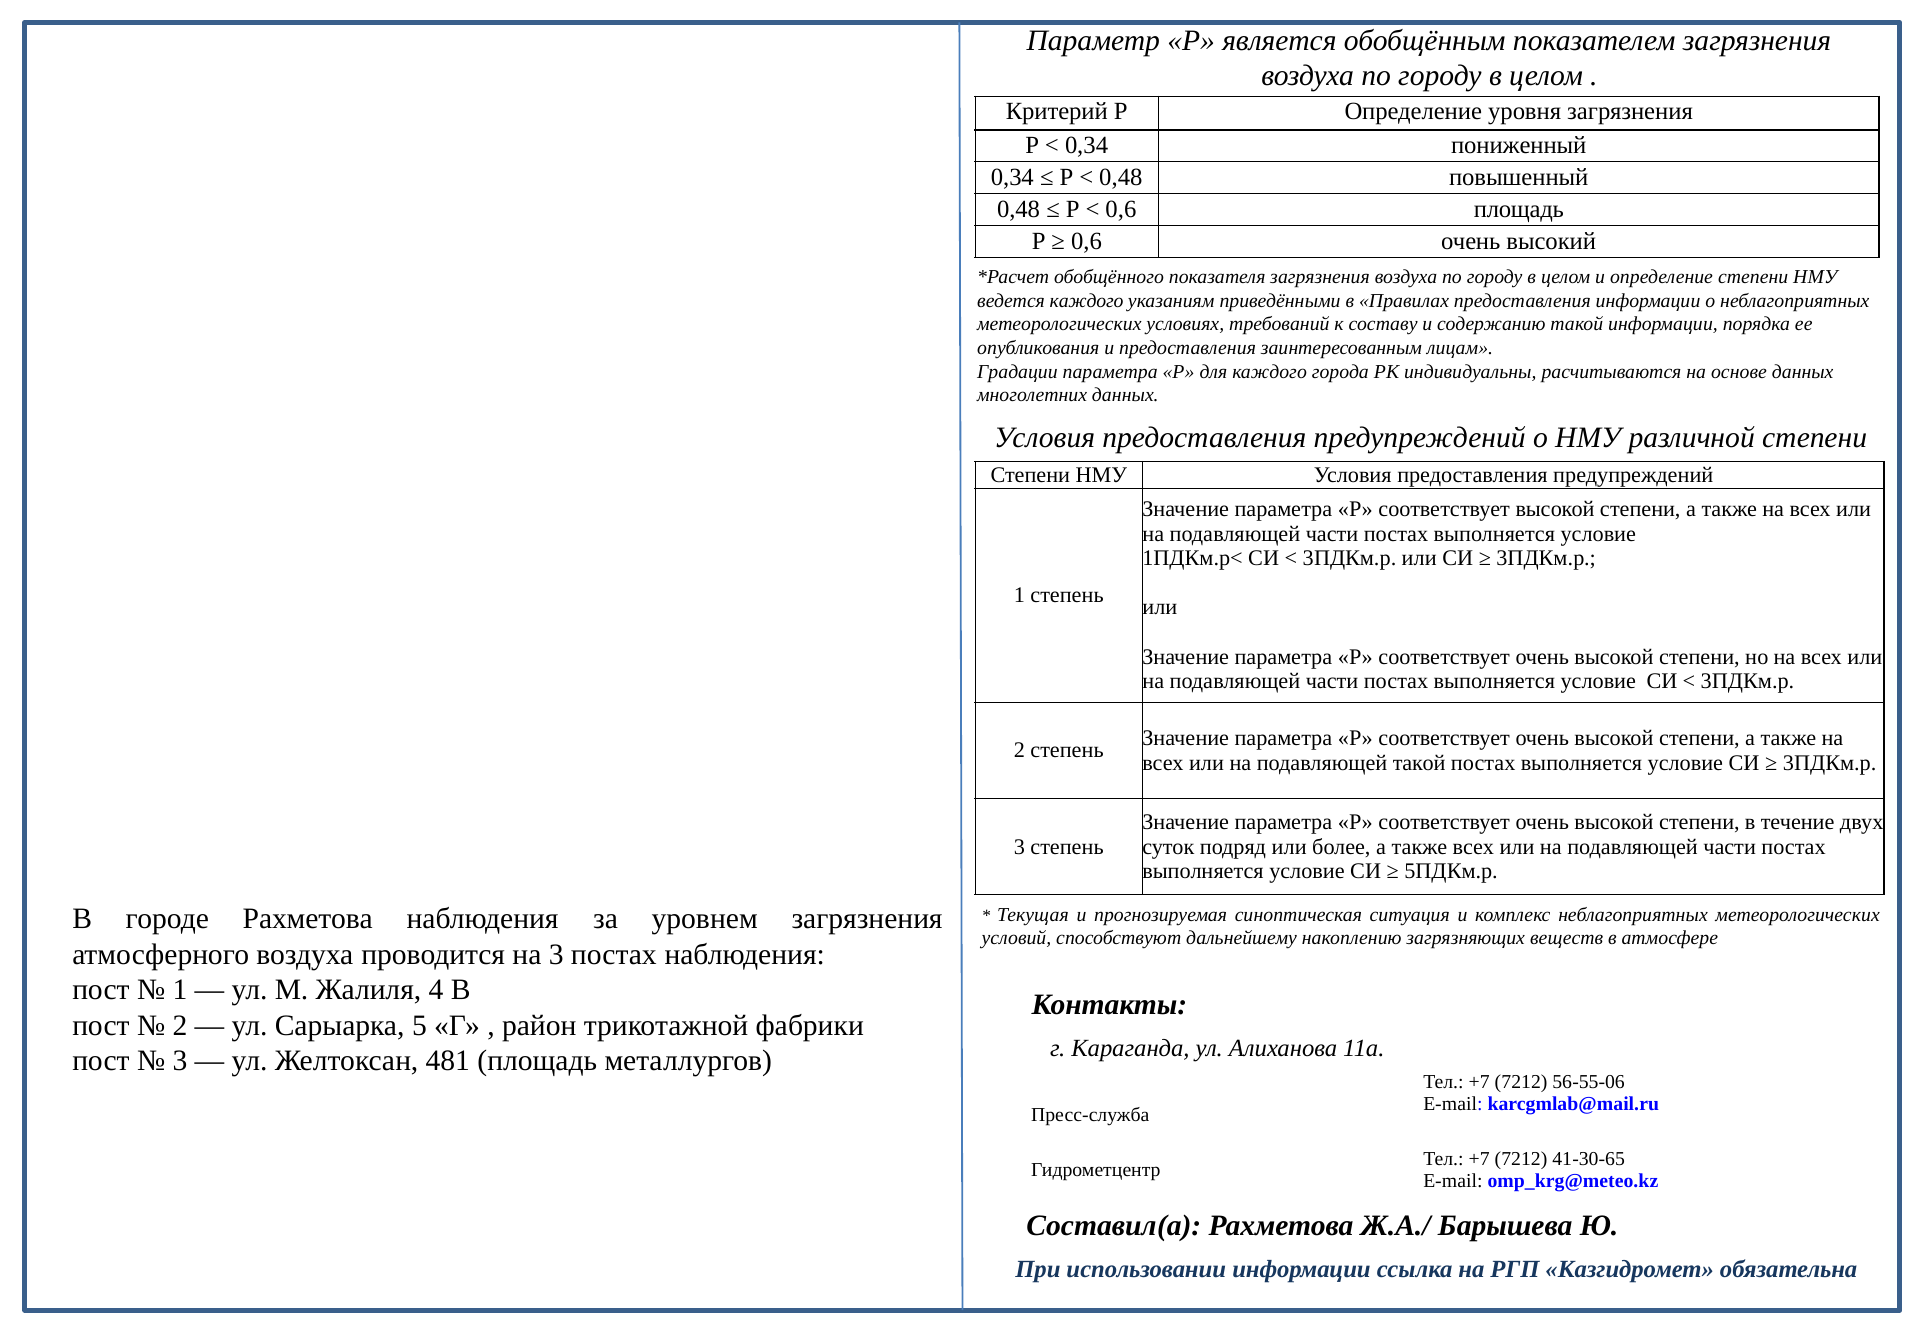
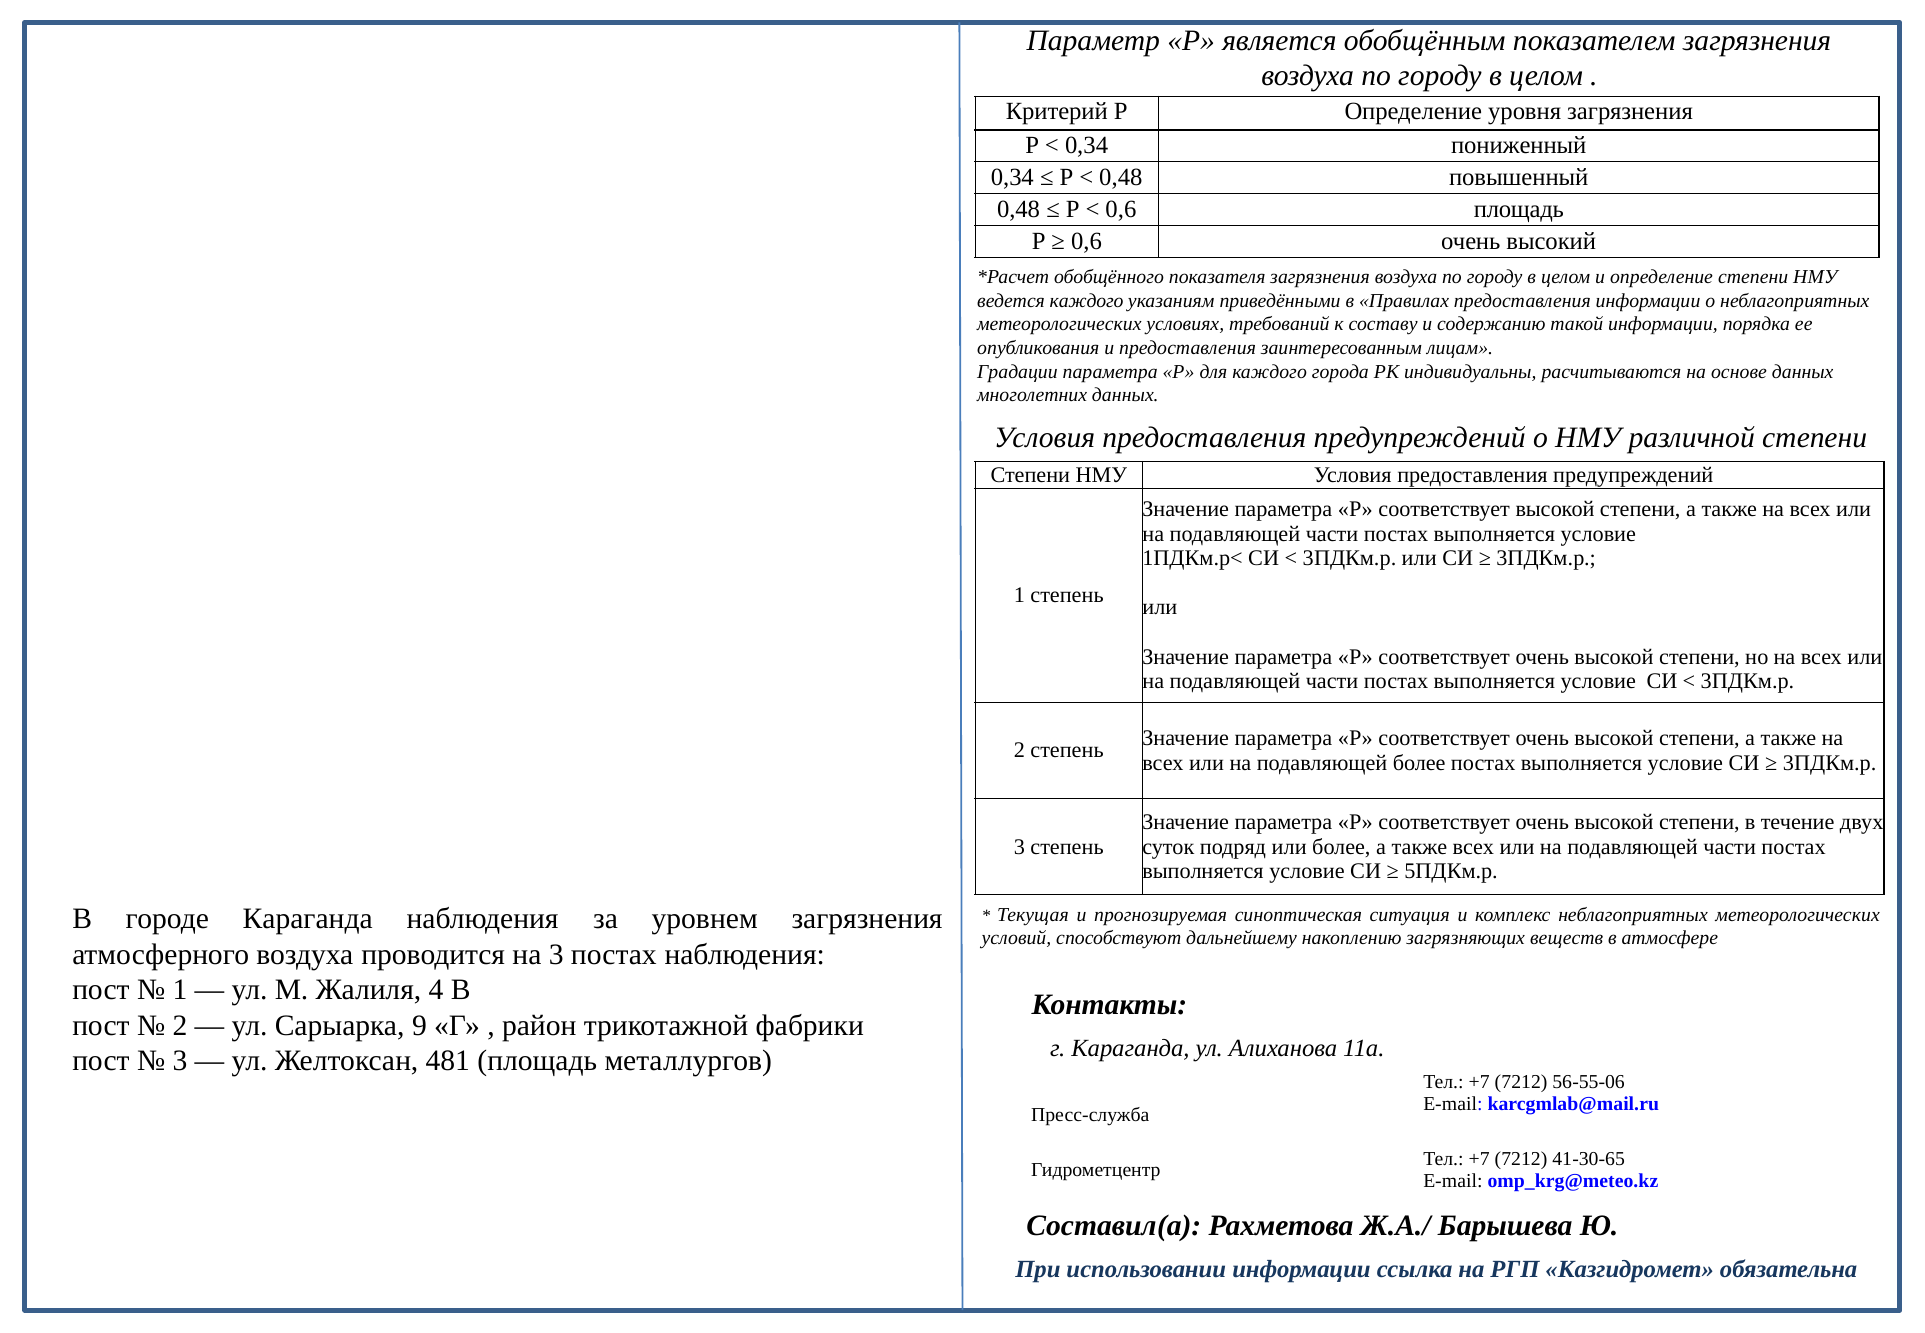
подавляющей такой: такой -> более
городе Рахметова: Рахметова -> Караганда
5: 5 -> 9
